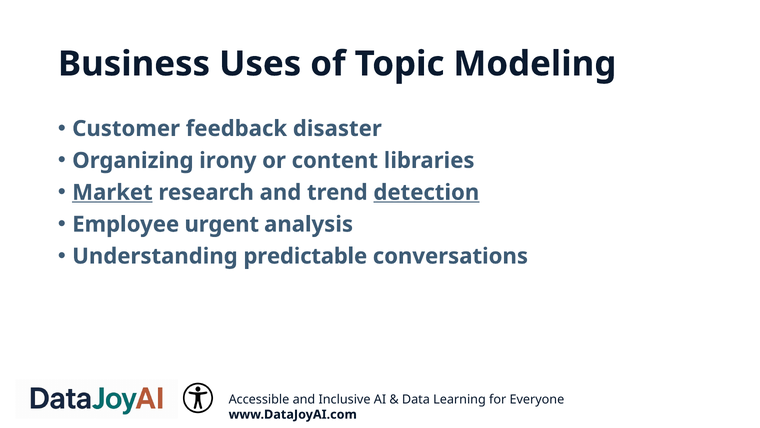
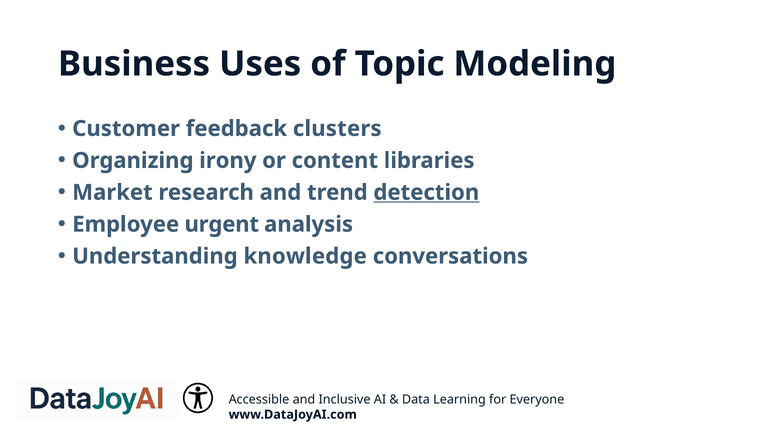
disaster: disaster -> clusters
Market underline: present -> none
predictable: predictable -> knowledge
